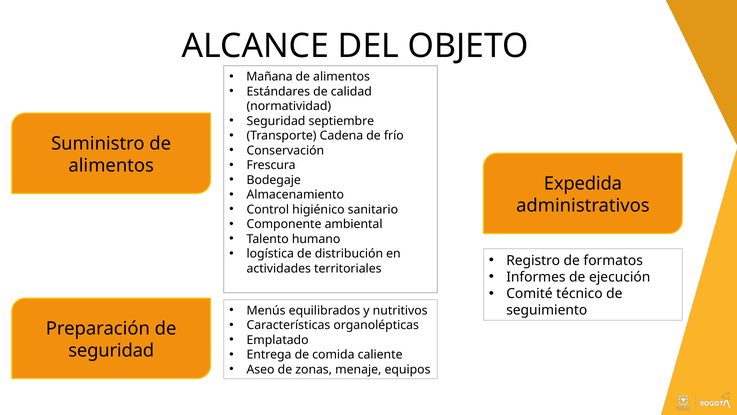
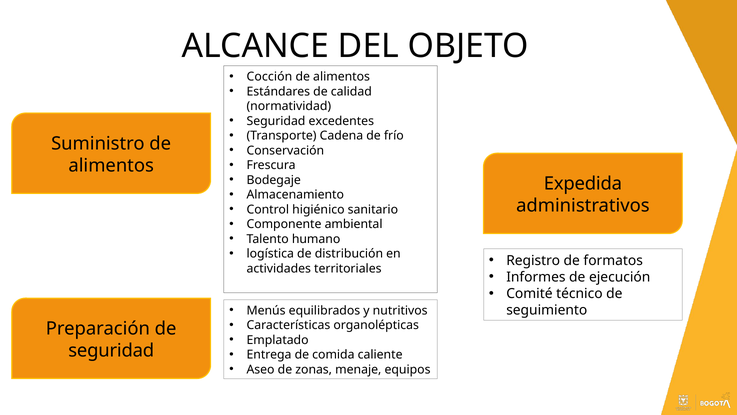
Mañana: Mañana -> Cocción
septiembre: septiembre -> excedentes
